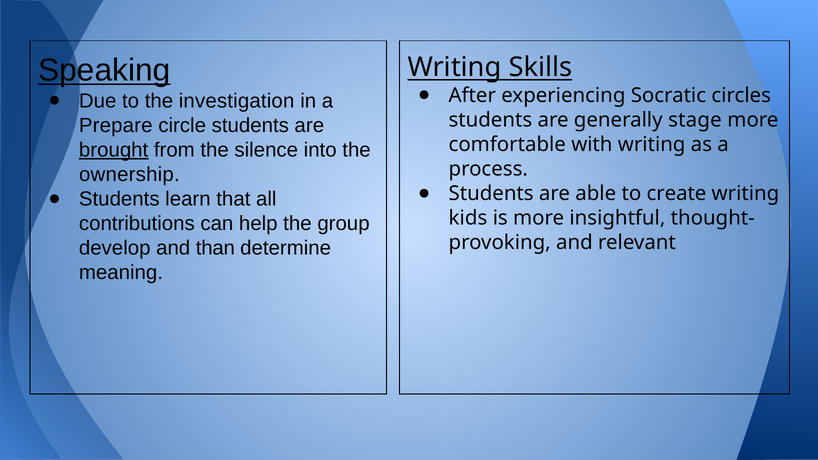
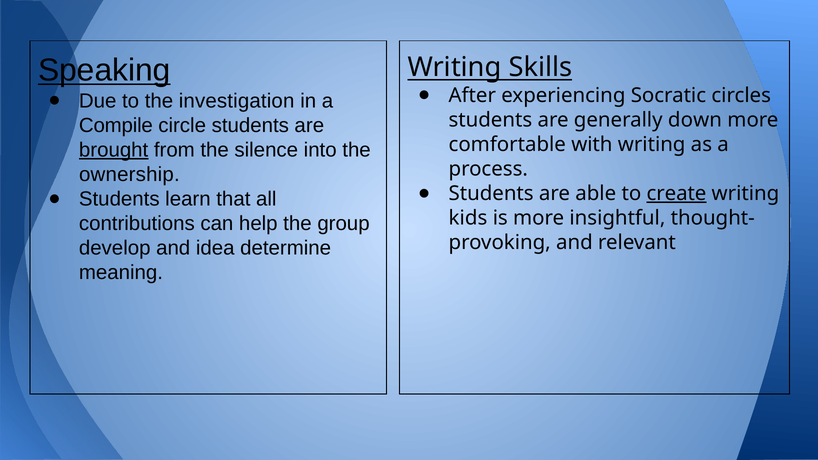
stage: stage -> down
Prepare: Prepare -> Compile
create underline: none -> present
than: than -> idea
